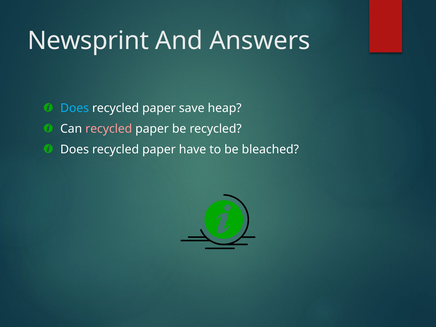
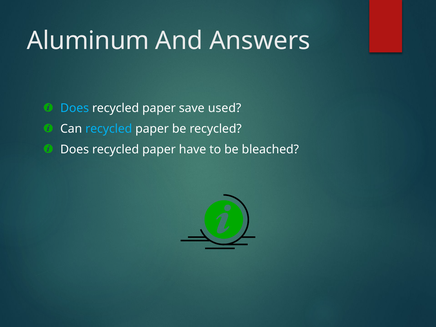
Newsprint: Newsprint -> Aluminum
heap: heap -> used
recycled at (109, 129) colour: pink -> light blue
